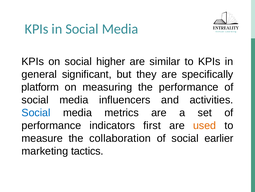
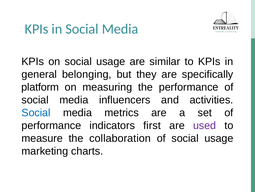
on social higher: higher -> usage
significant: significant -> belonging
used colour: orange -> purple
of social earlier: earlier -> usage
tactics: tactics -> charts
